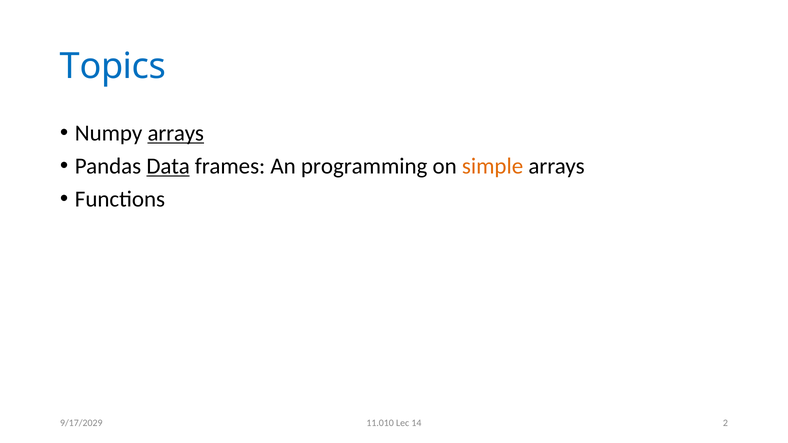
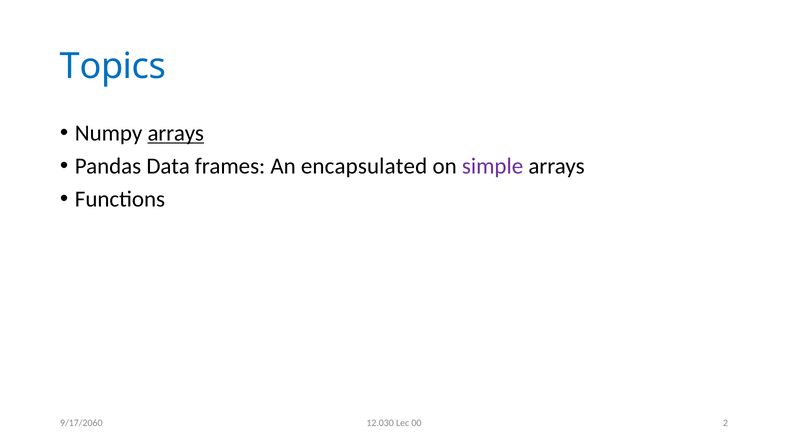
Data underline: present -> none
programming: programming -> encapsulated
simple colour: orange -> purple
11.010: 11.010 -> 12.030
14: 14 -> 00
9/17/2029: 9/17/2029 -> 9/17/2060
